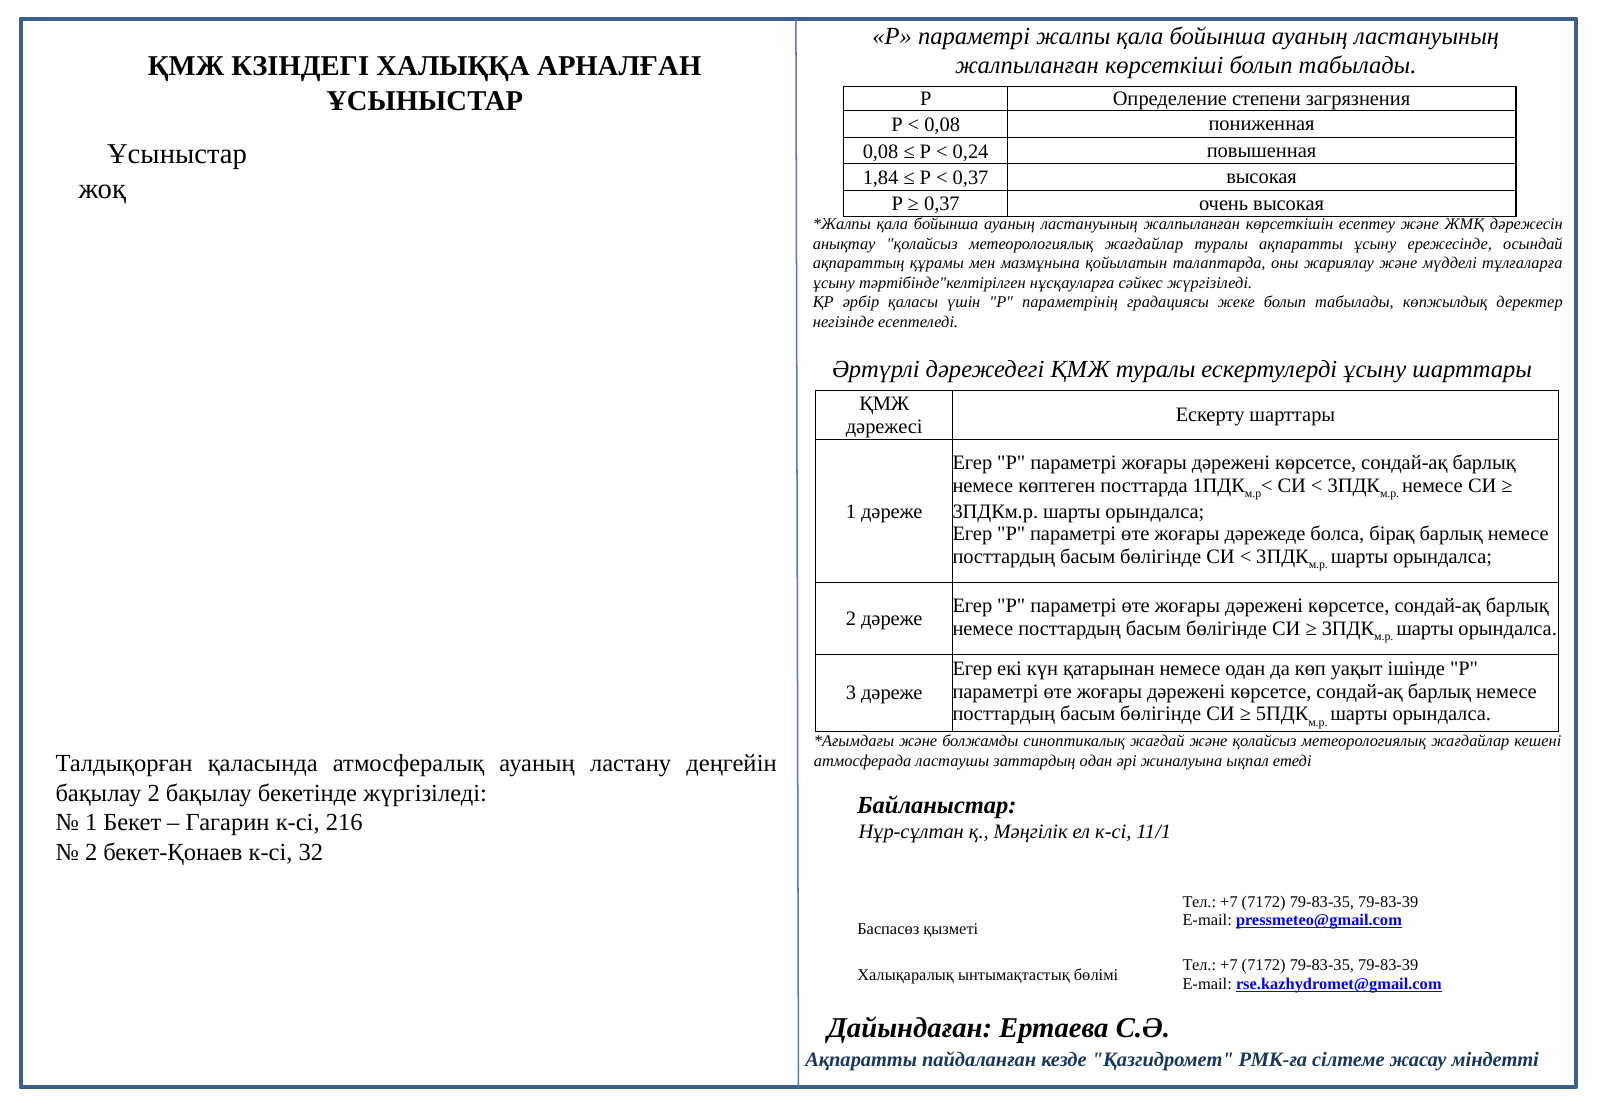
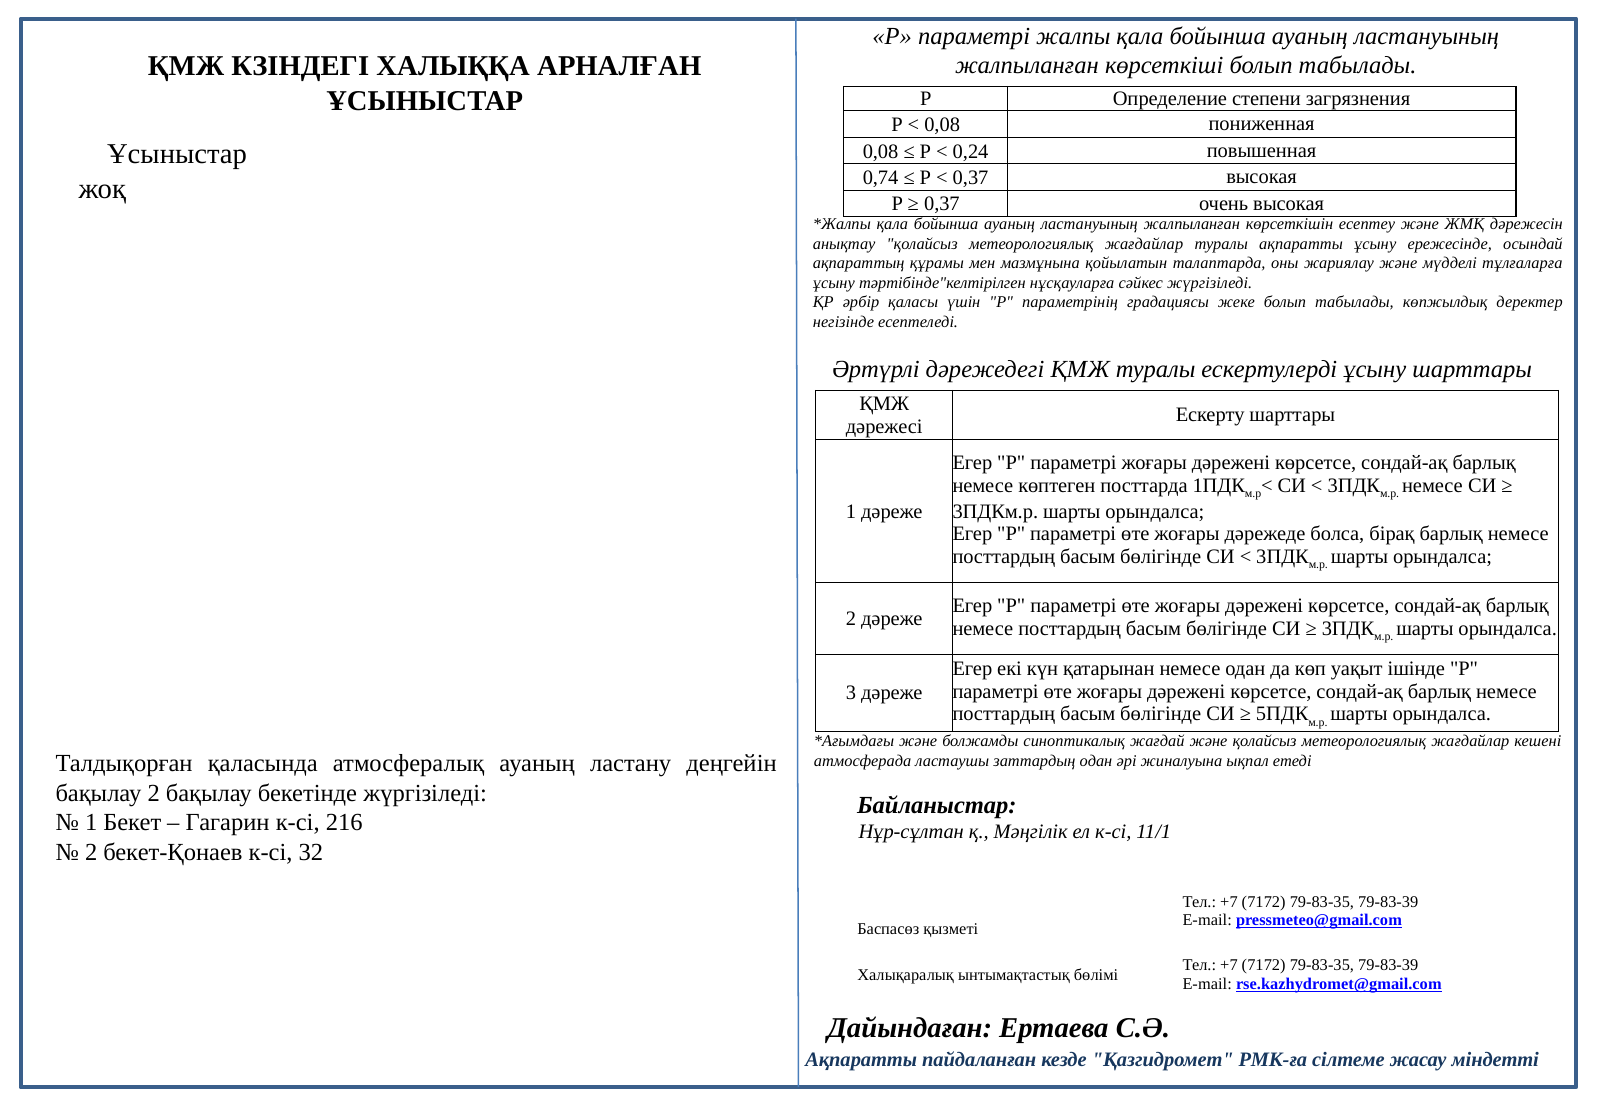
1,84: 1,84 -> 0,74
